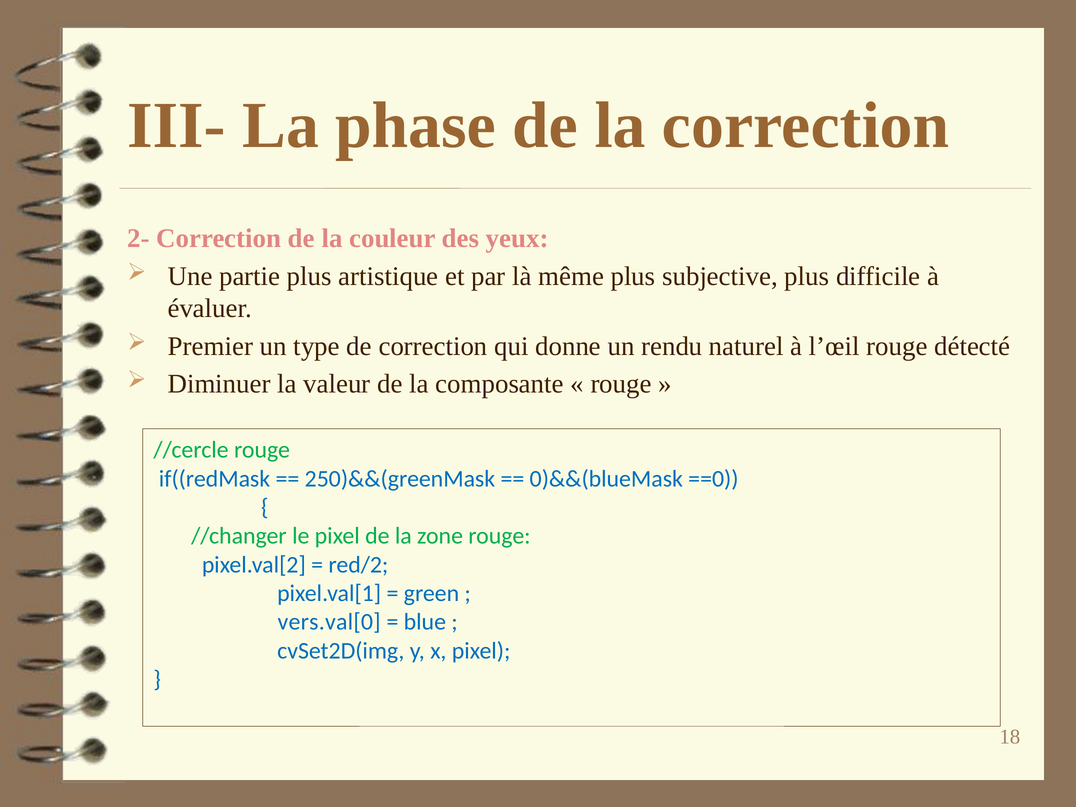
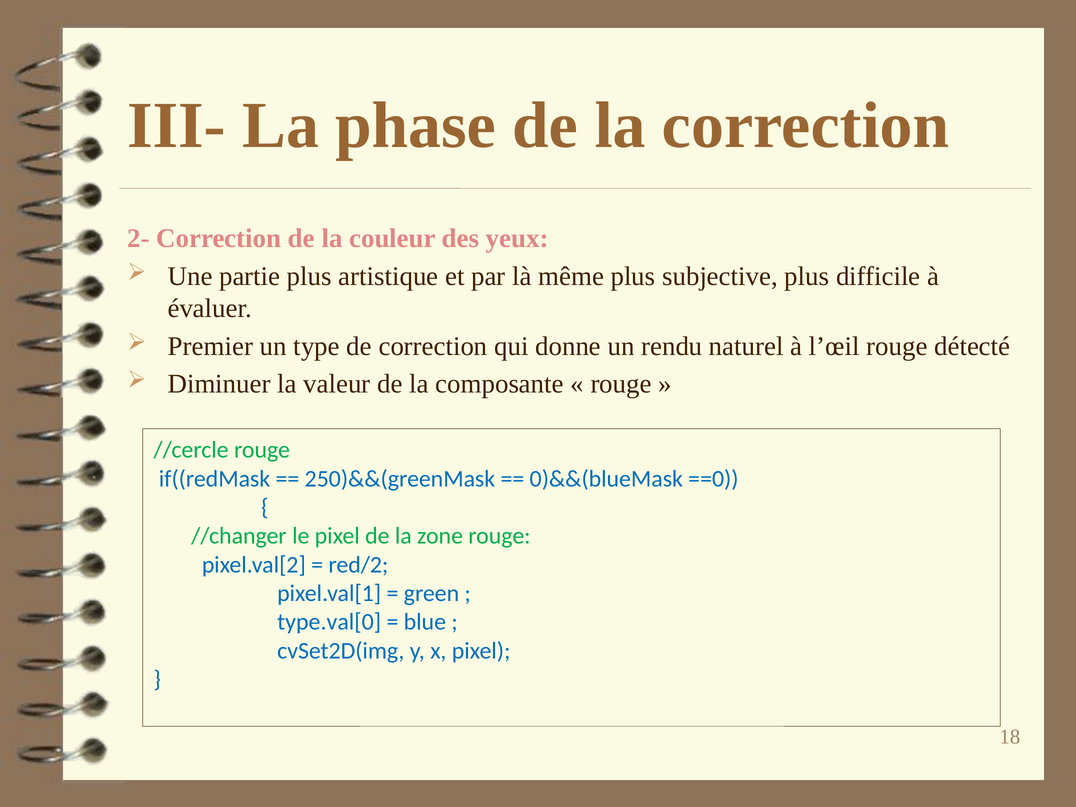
vers.val[0: vers.val[0 -> type.val[0
